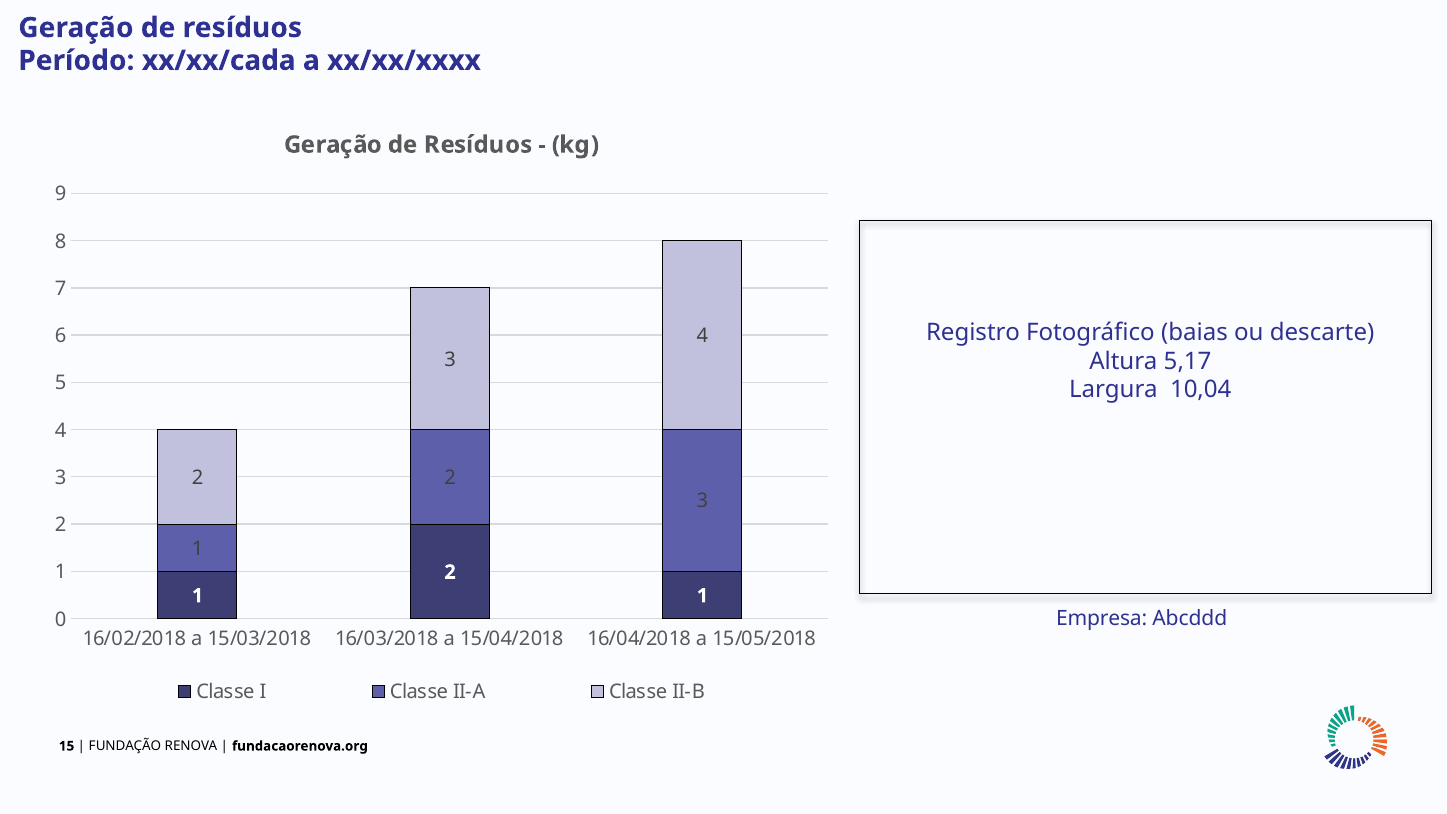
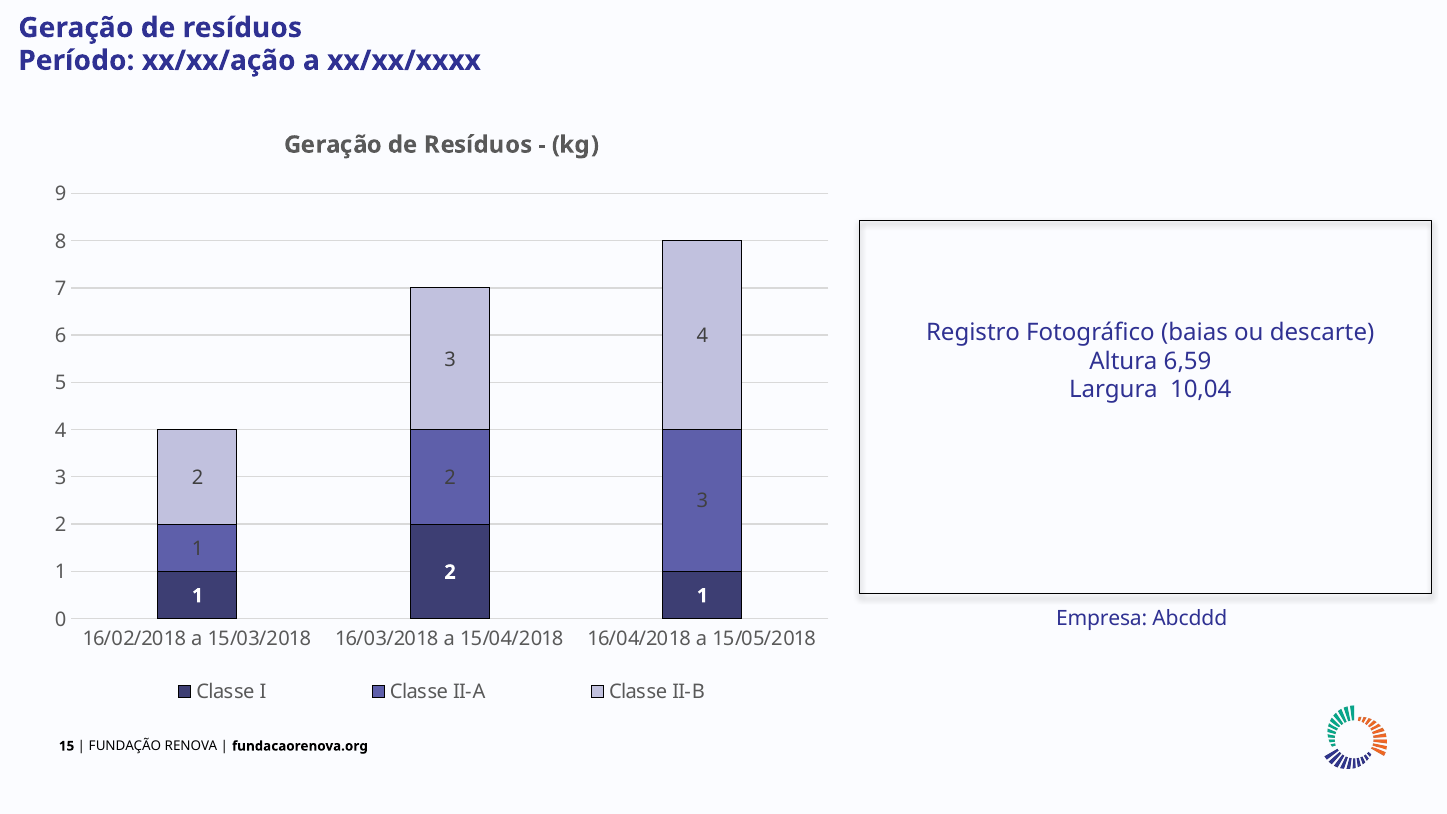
xx/xx/cada: xx/xx/cada -> xx/xx/ação
5,17: 5,17 -> 6,59
